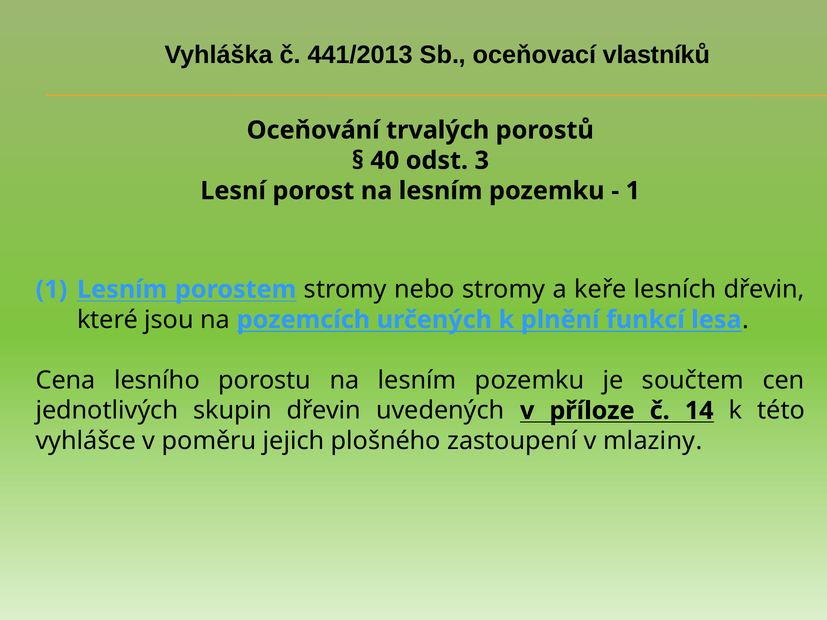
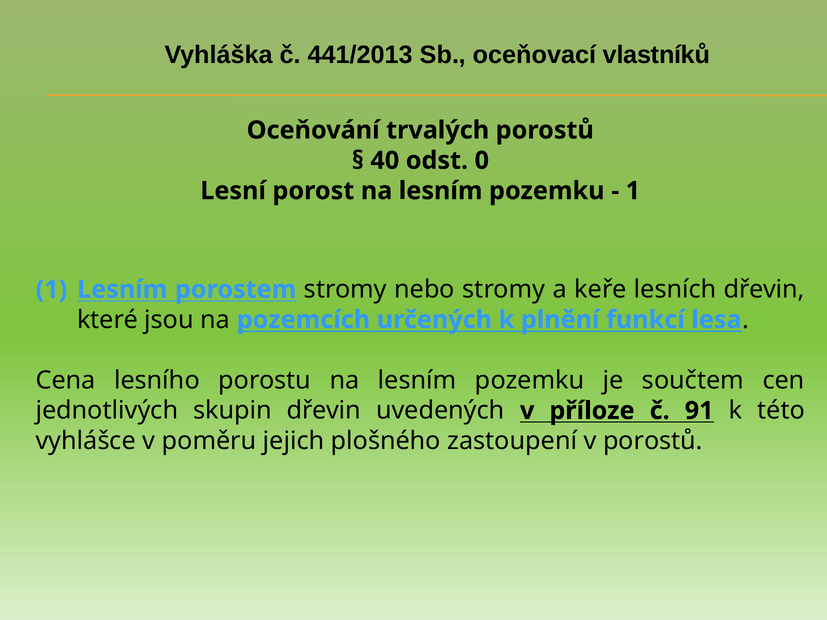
3: 3 -> 0
14: 14 -> 91
v mlaziny: mlaziny -> porostů
